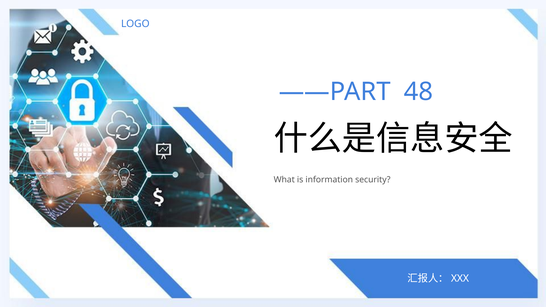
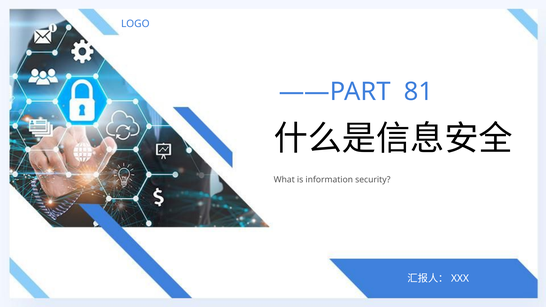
48: 48 -> 81
